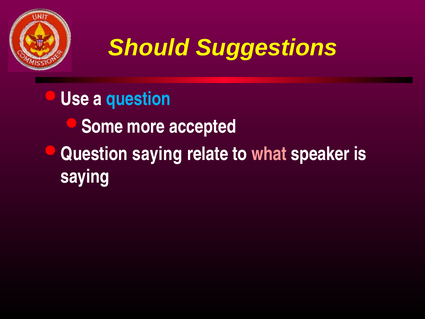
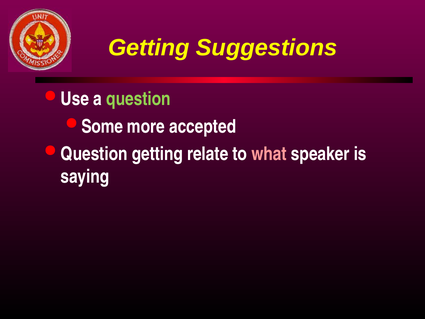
Should at (149, 48): Should -> Getting
question at (139, 99) colour: light blue -> light green
Question saying: saying -> getting
